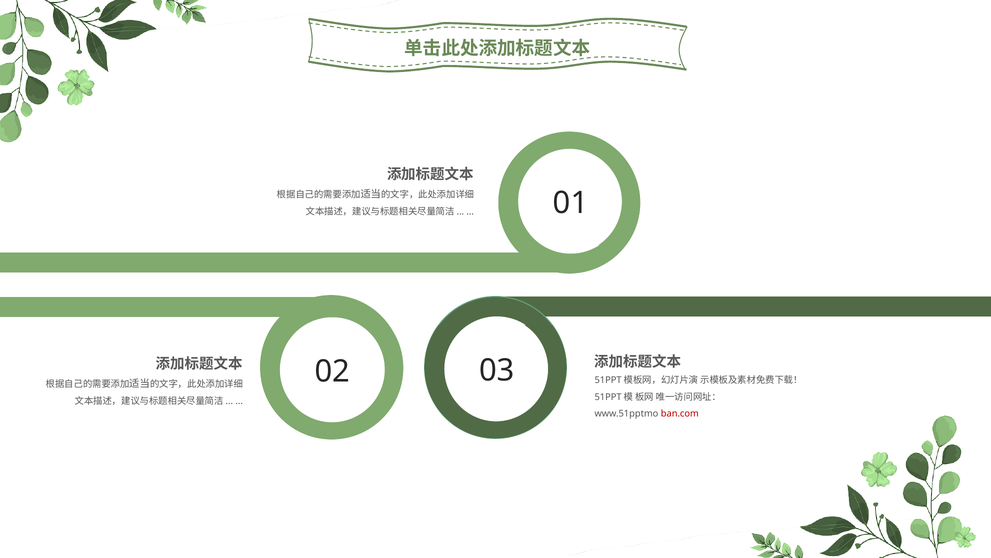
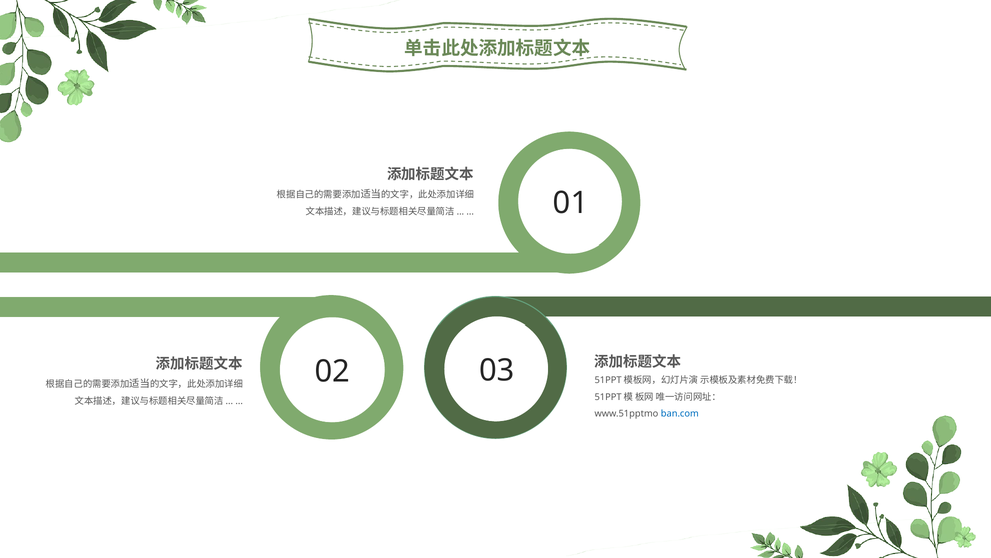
ban.com colour: red -> blue
